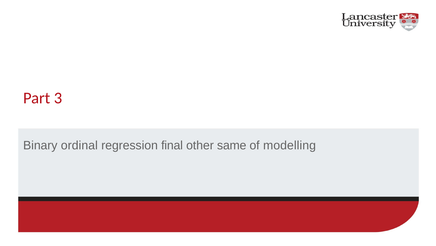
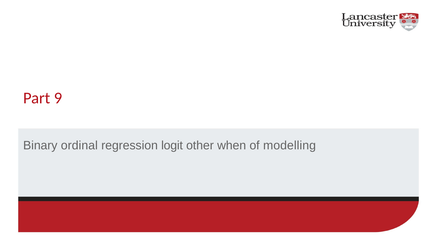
3: 3 -> 9
final: final -> logit
same: same -> when
